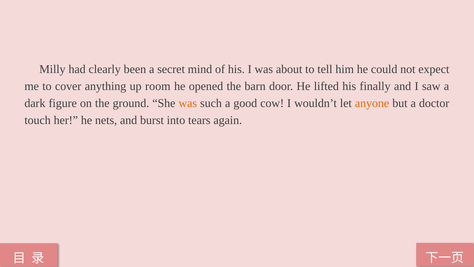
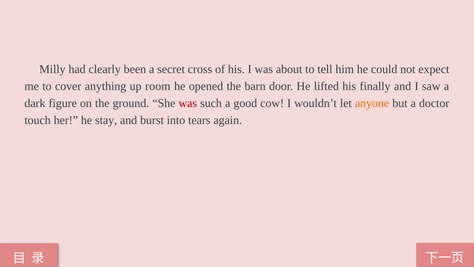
mind: mind -> cross
was at (188, 103) colour: orange -> red
nets: nets -> stay
